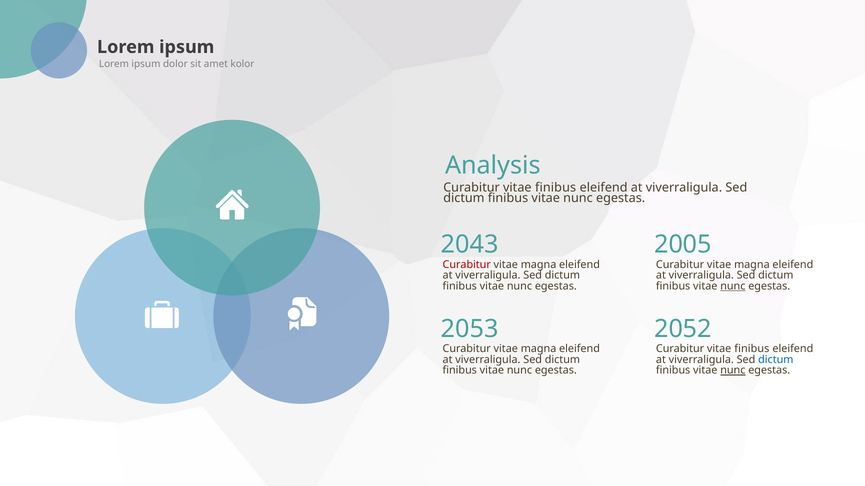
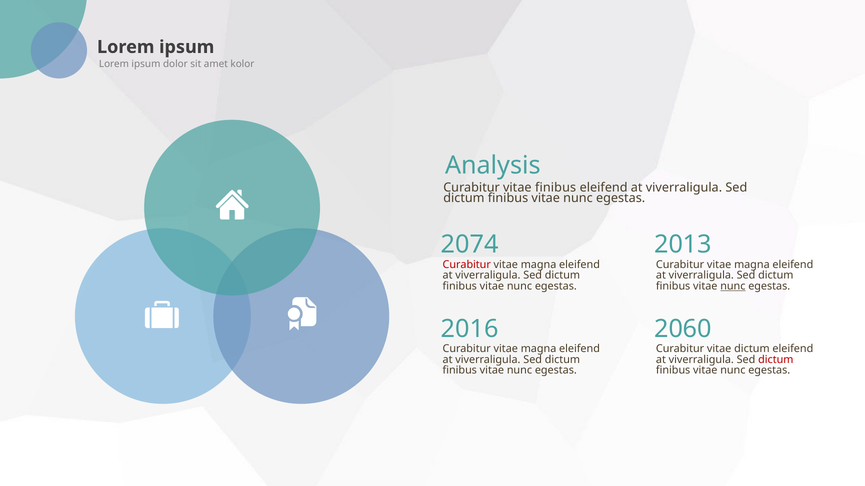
2043: 2043 -> 2074
2005: 2005 -> 2013
2053: 2053 -> 2016
2052: 2052 -> 2060
finibus at (752, 349): finibus -> dictum
dictum at (776, 360) colour: blue -> red
nunc at (733, 371) underline: present -> none
